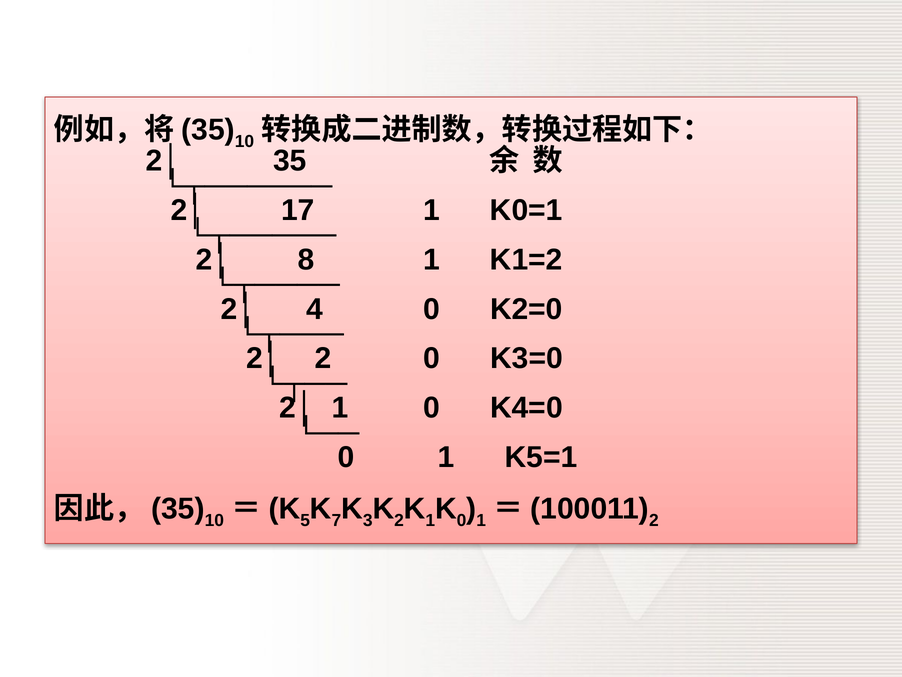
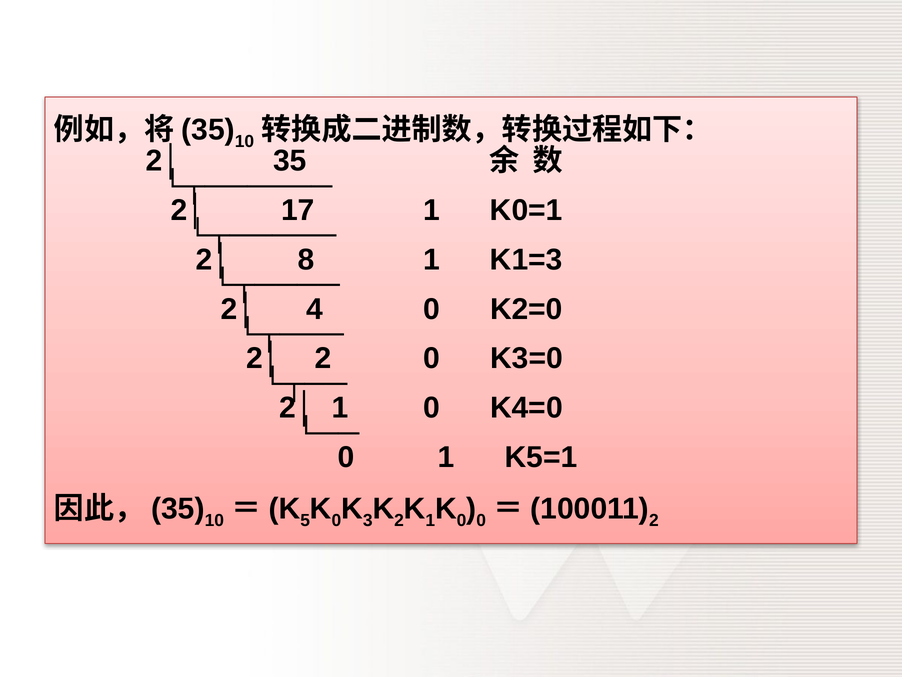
K1=2: K1=2 -> K1=3
7 at (336, 520): 7 -> 0
1 at (481, 520): 1 -> 0
